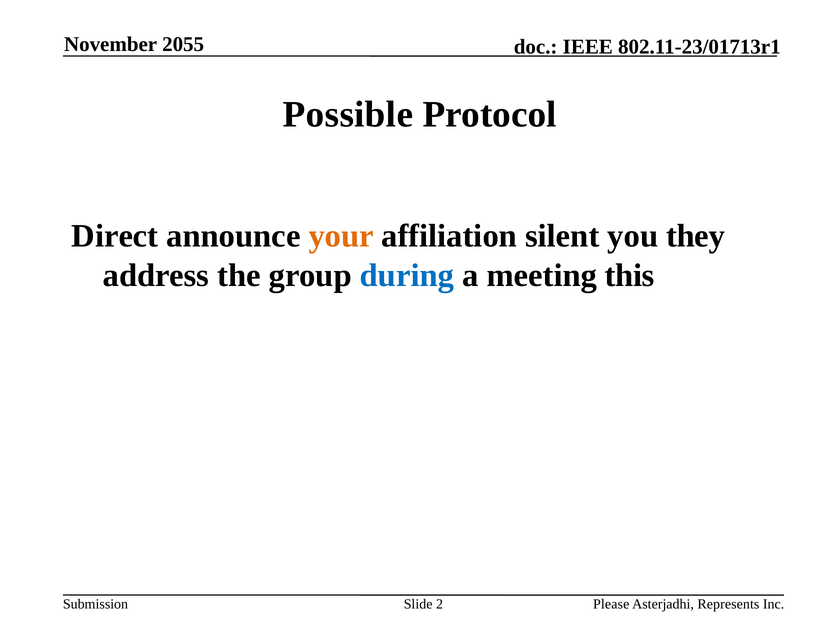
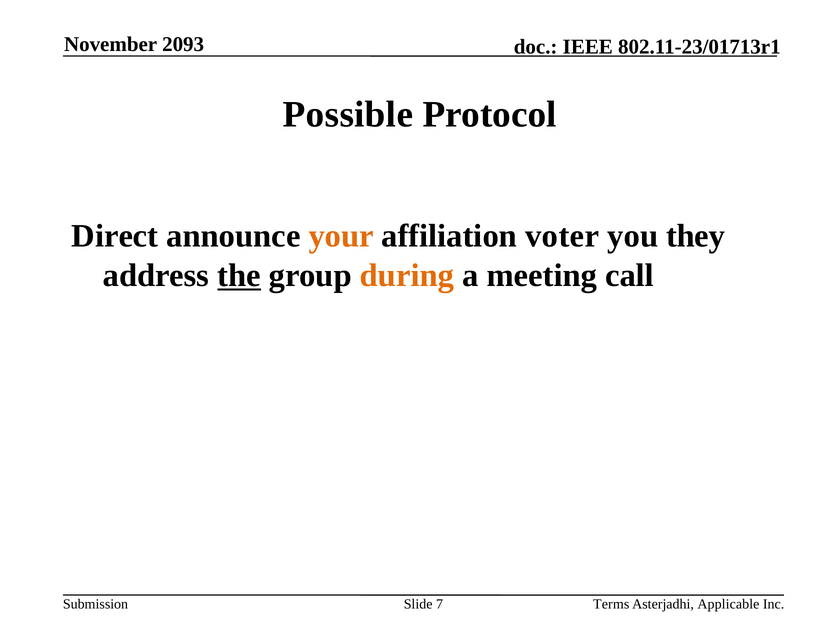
2055: 2055 -> 2093
silent: silent -> voter
the underline: none -> present
during colour: blue -> orange
this: this -> call
2: 2 -> 7
Please: Please -> Terms
Represents: Represents -> Applicable
